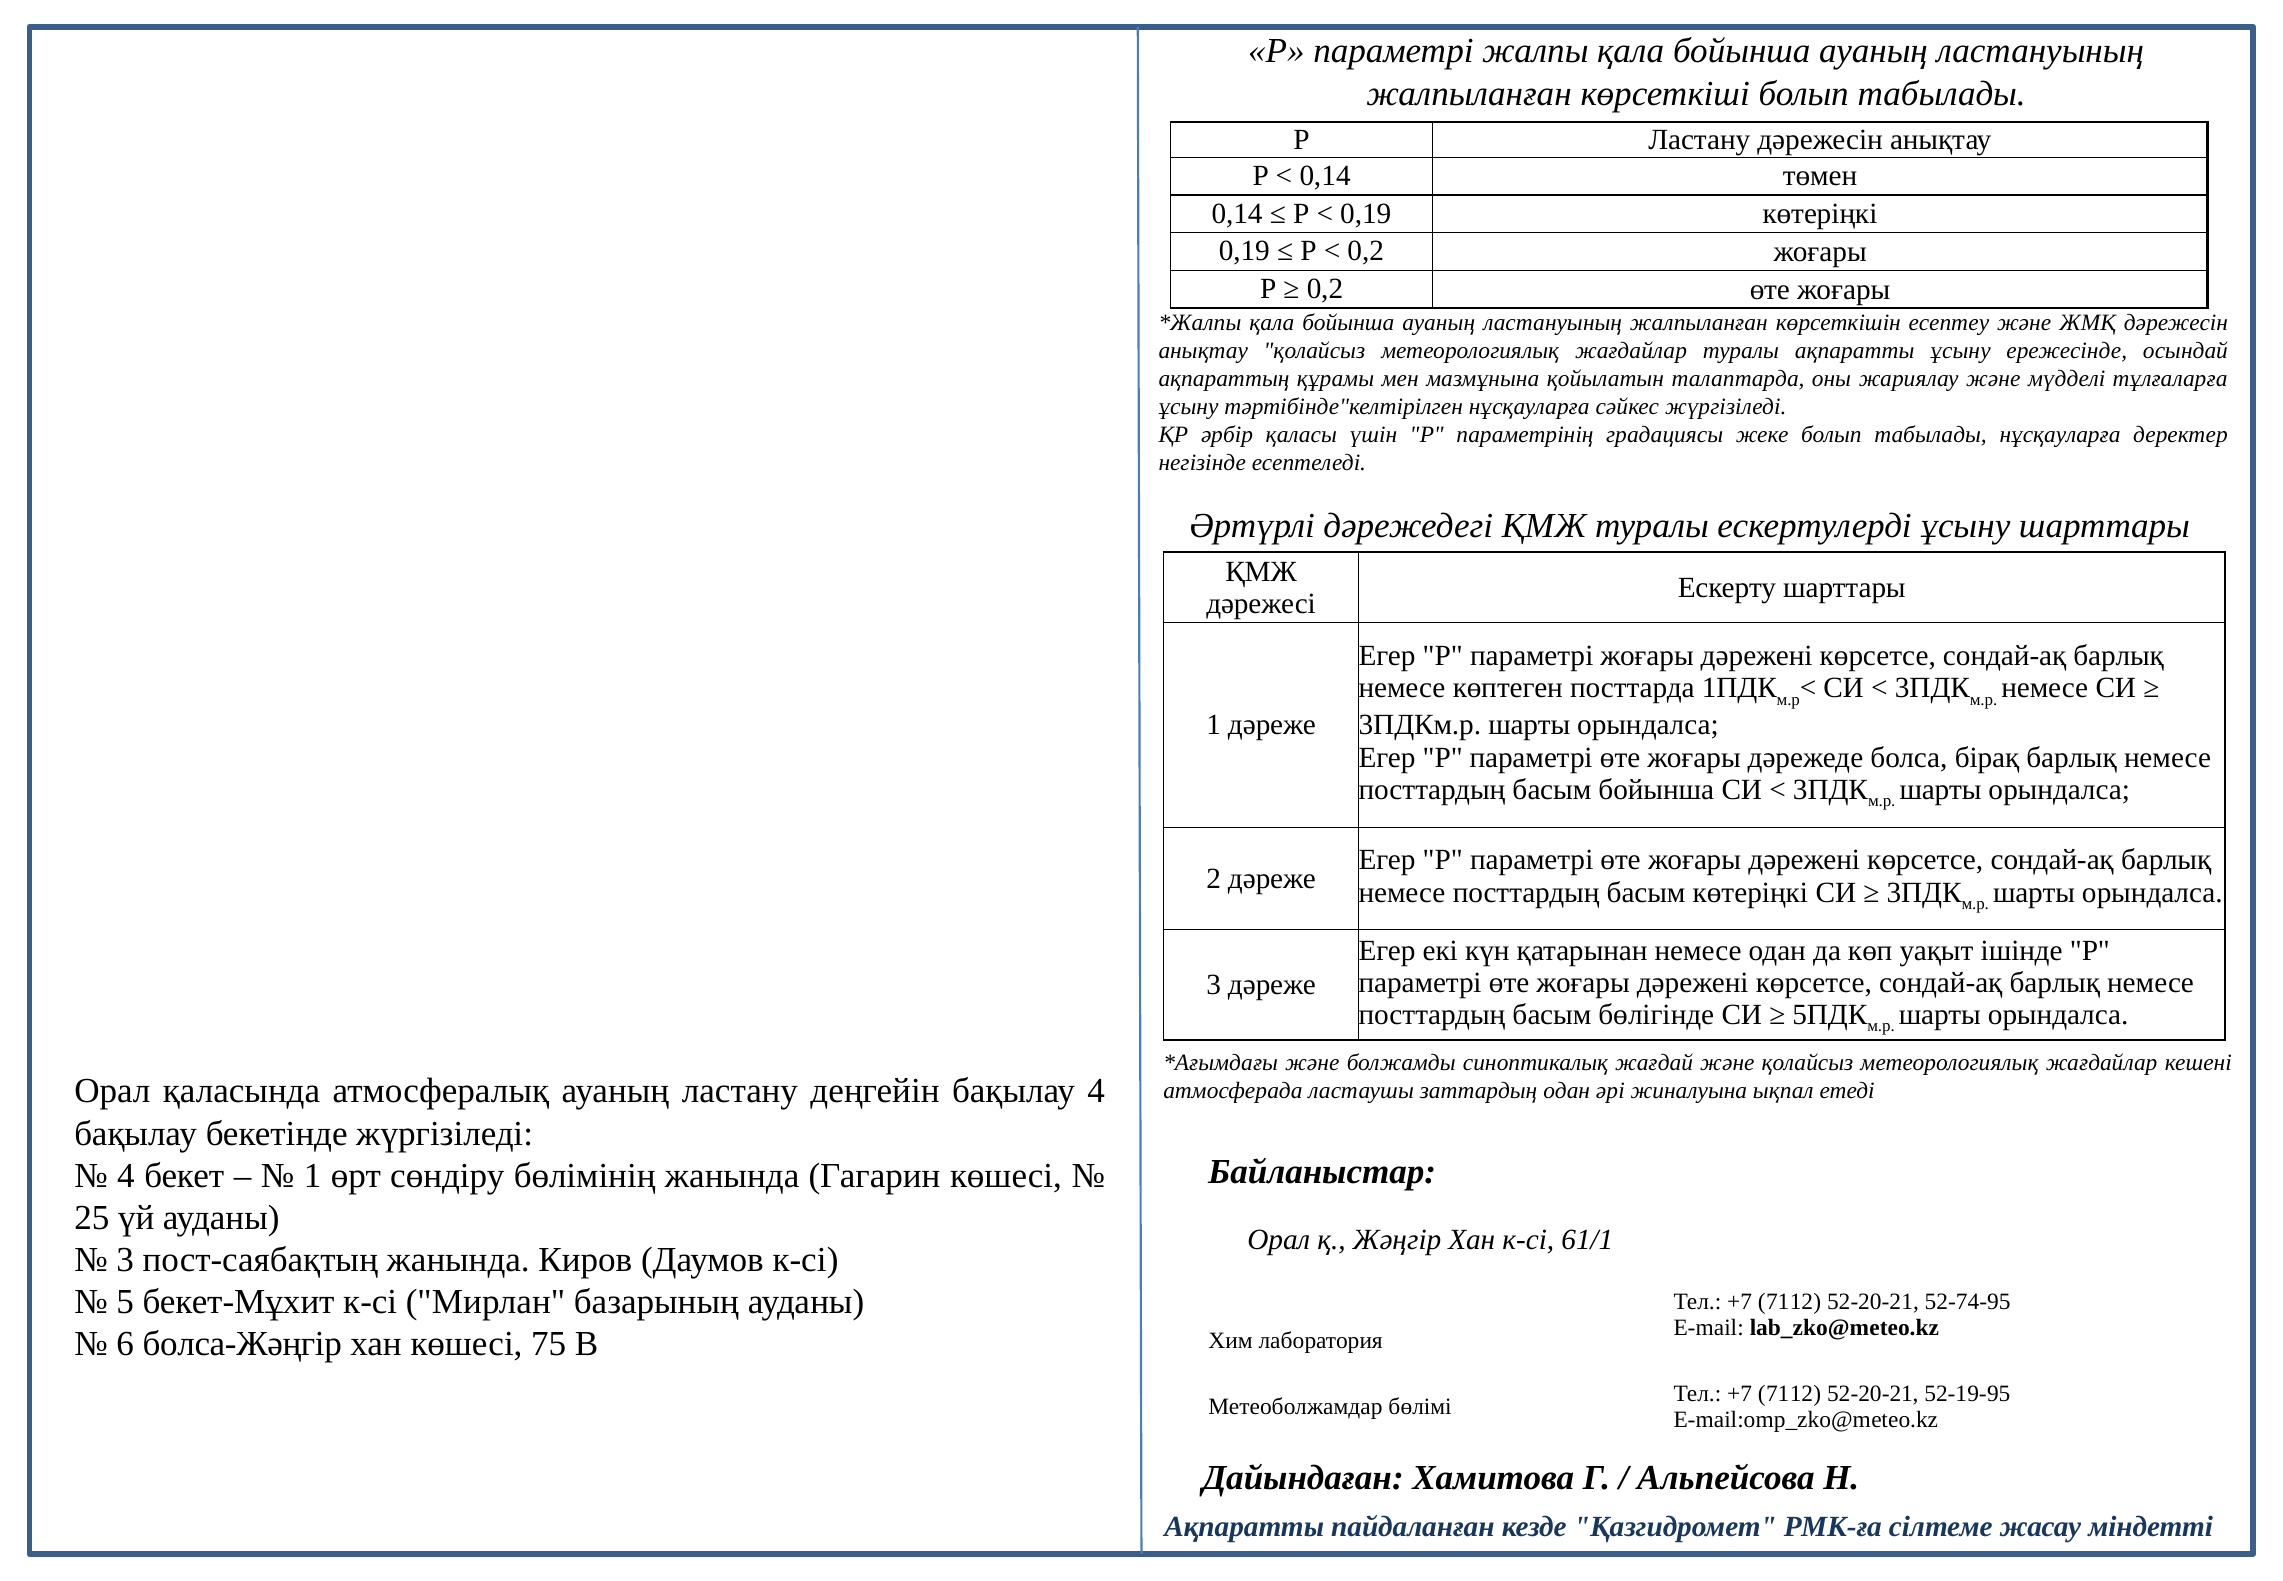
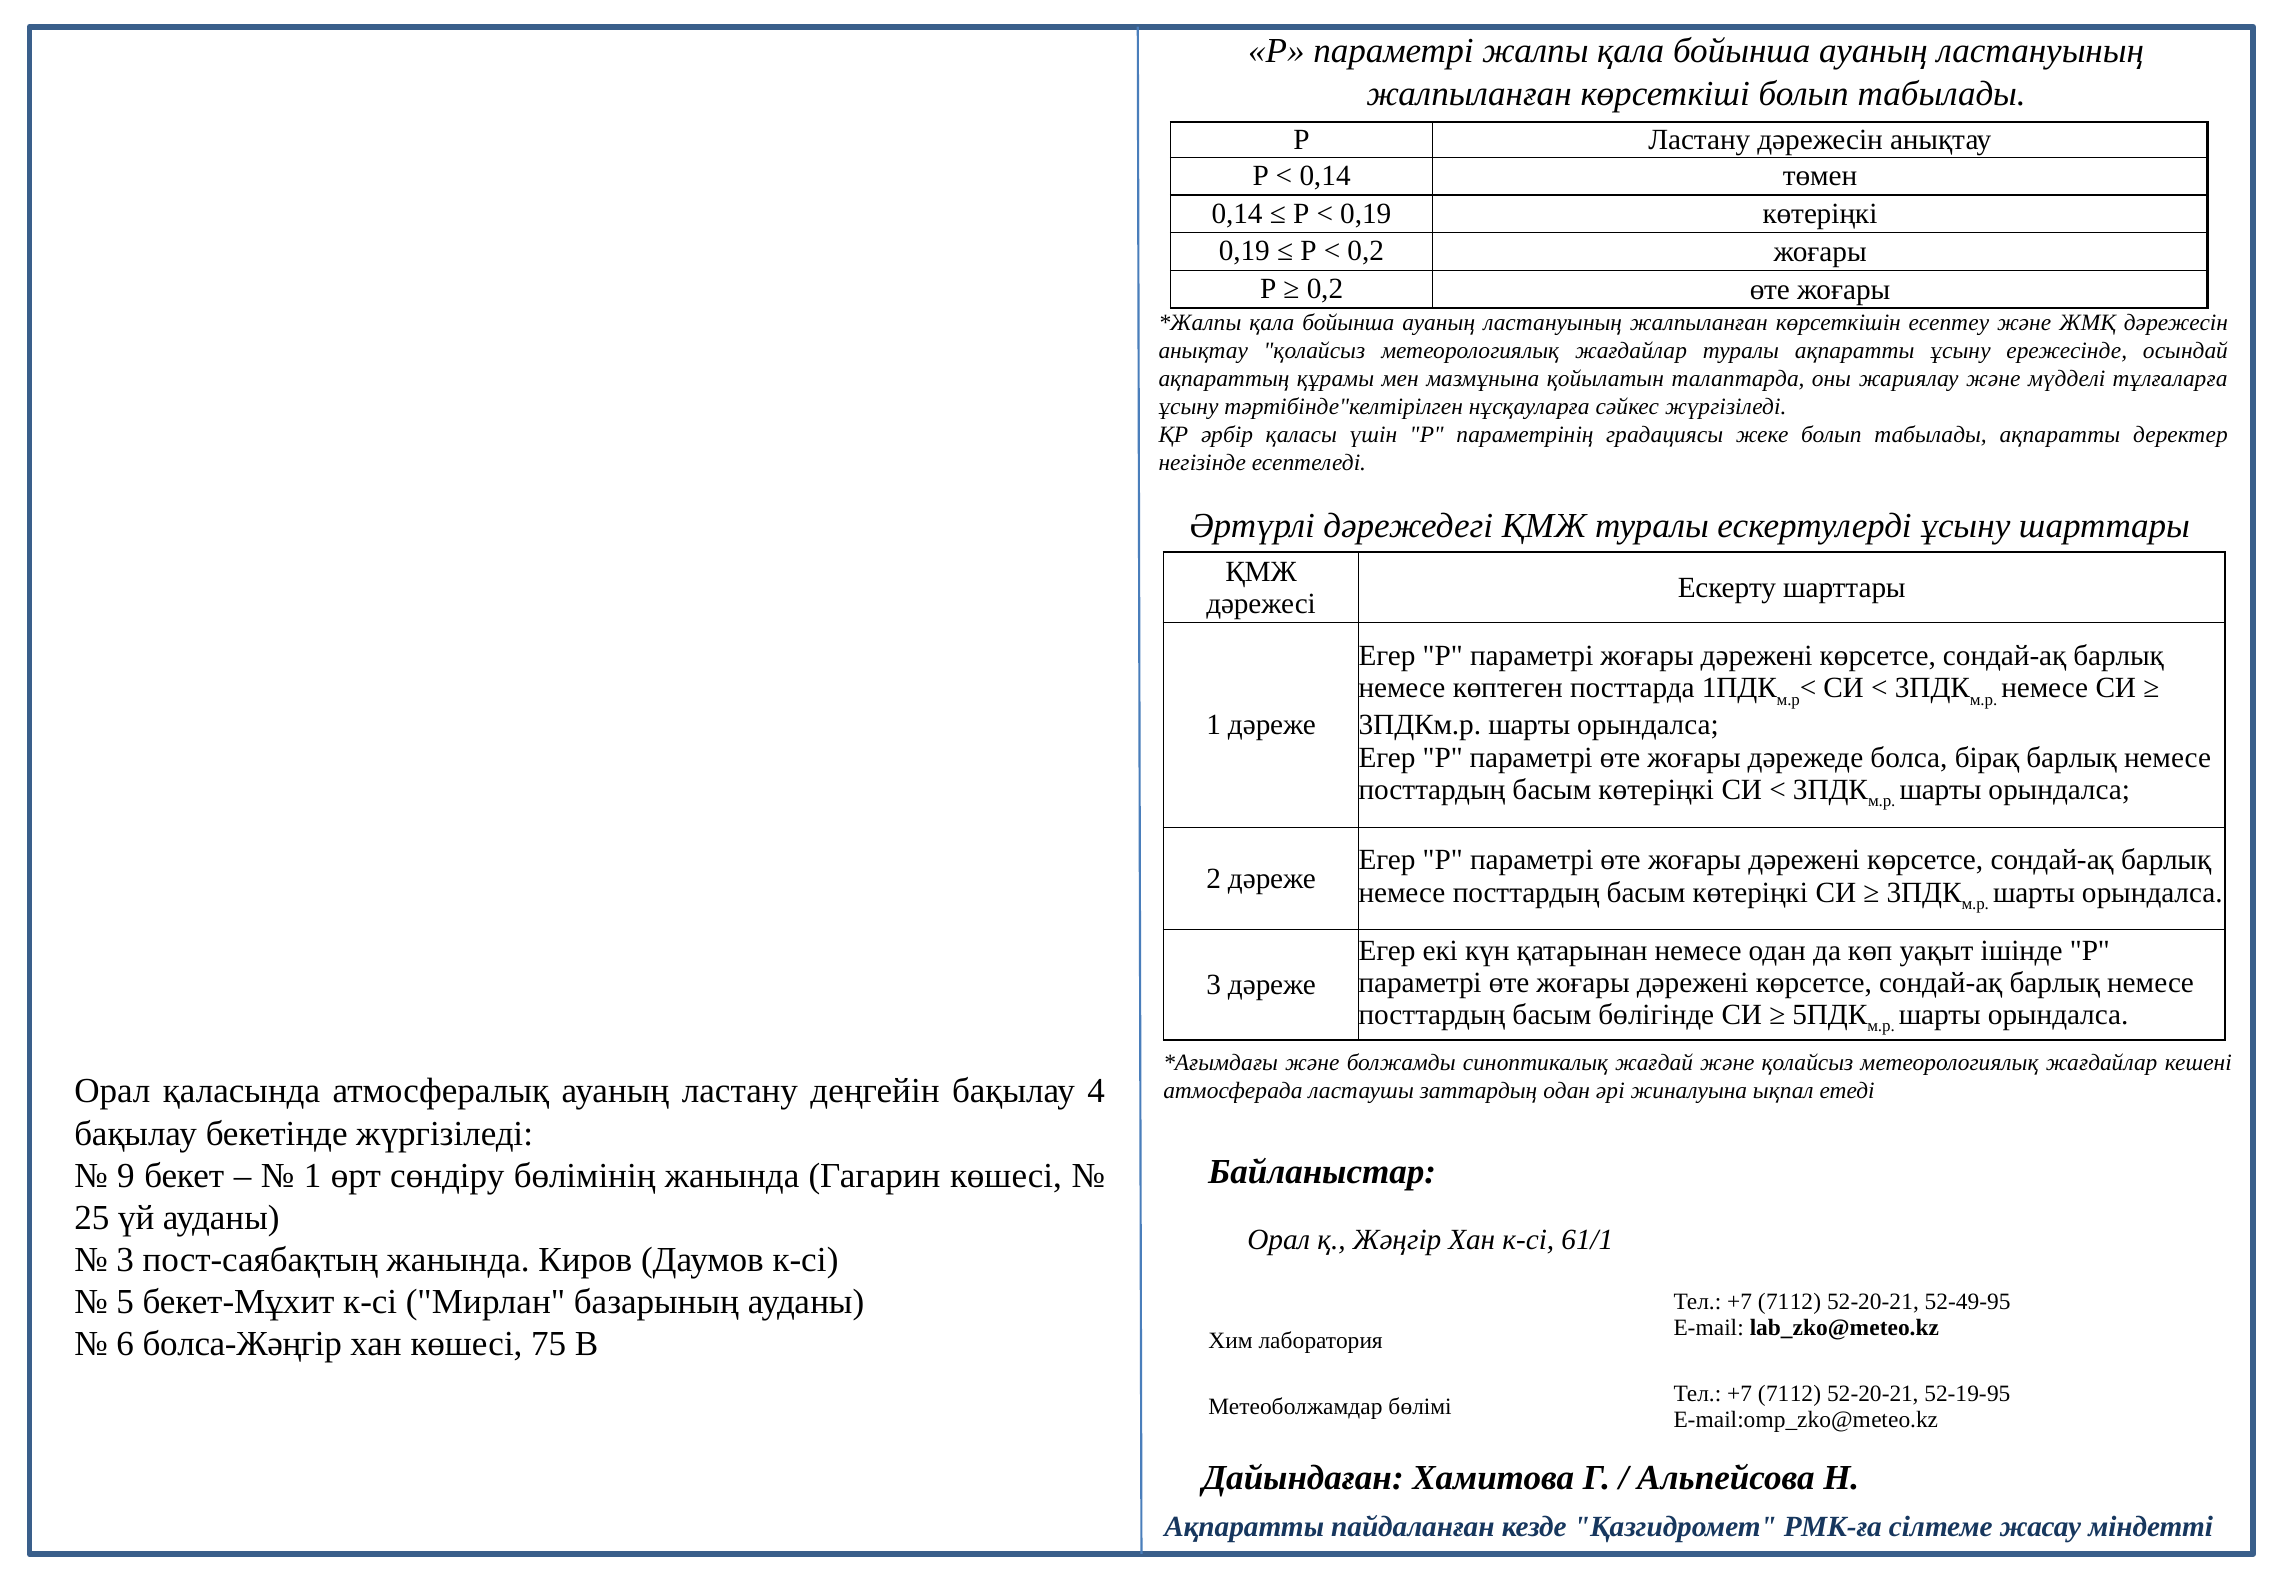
табылады нұсқауларға: нұсқауларға -> ақпаратты
бойынша at (1656, 789): бойынша -> көтеріңкі
4 at (126, 1175): 4 -> 9
52-74-95: 52-74-95 -> 52-49-95
